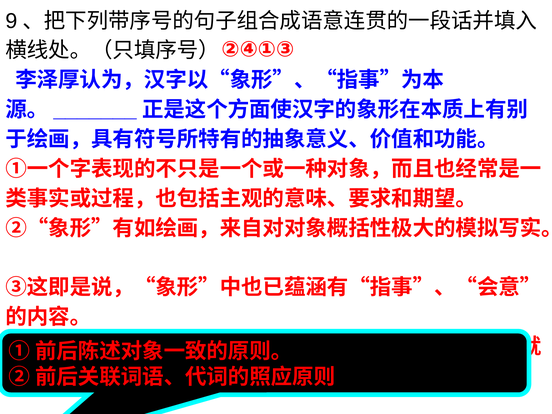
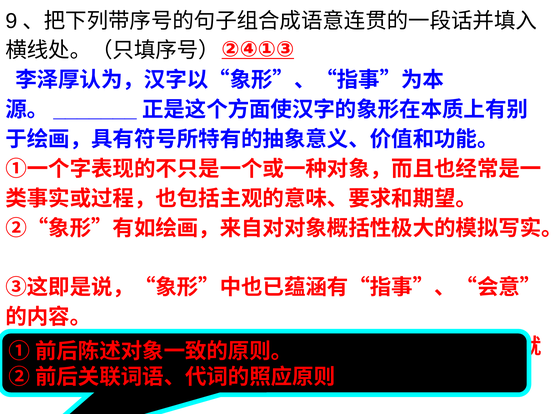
②④①③ underline: none -> present
